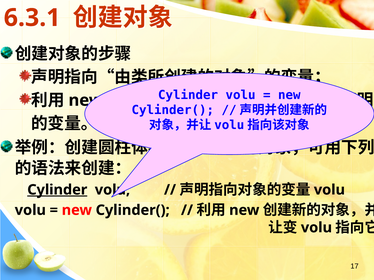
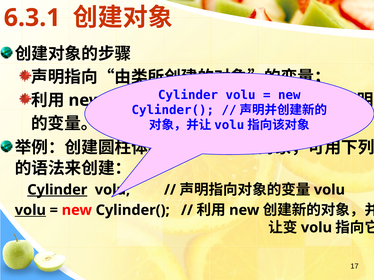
volu at (30, 210) underline: none -> present
